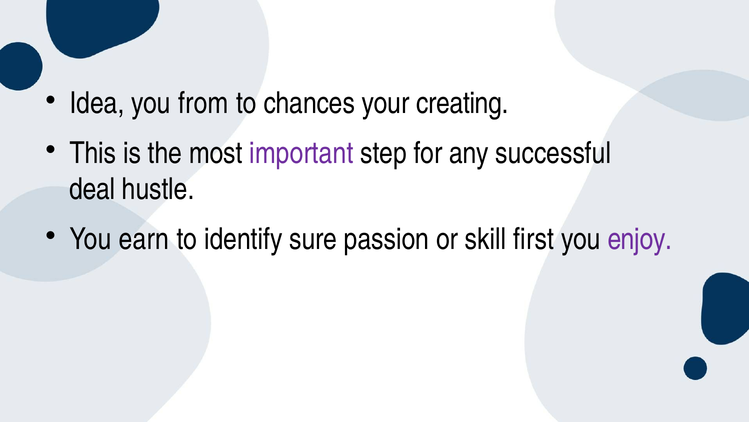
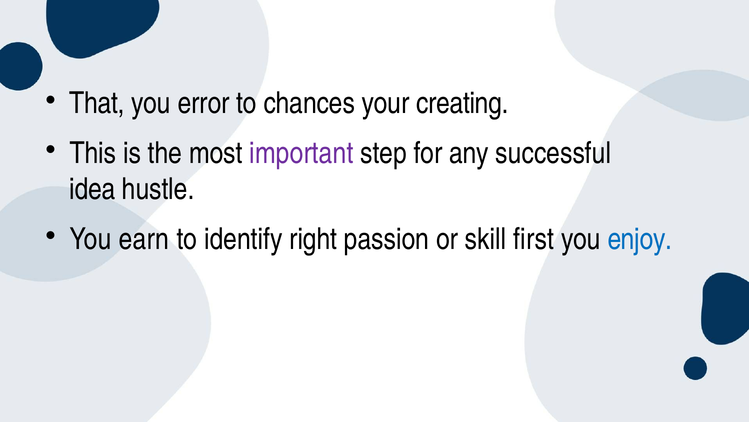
Idea: Idea -> That
from: from -> error
deal: deal -> idea
sure: sure -> right
enjoy colour: purple -> blue
